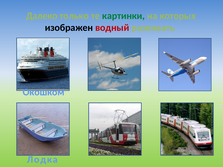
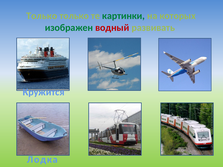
Далеко at (42, 16): Далеко -> Только
изображен colour: black -> green
Окошком: Окошком -> Кружится
